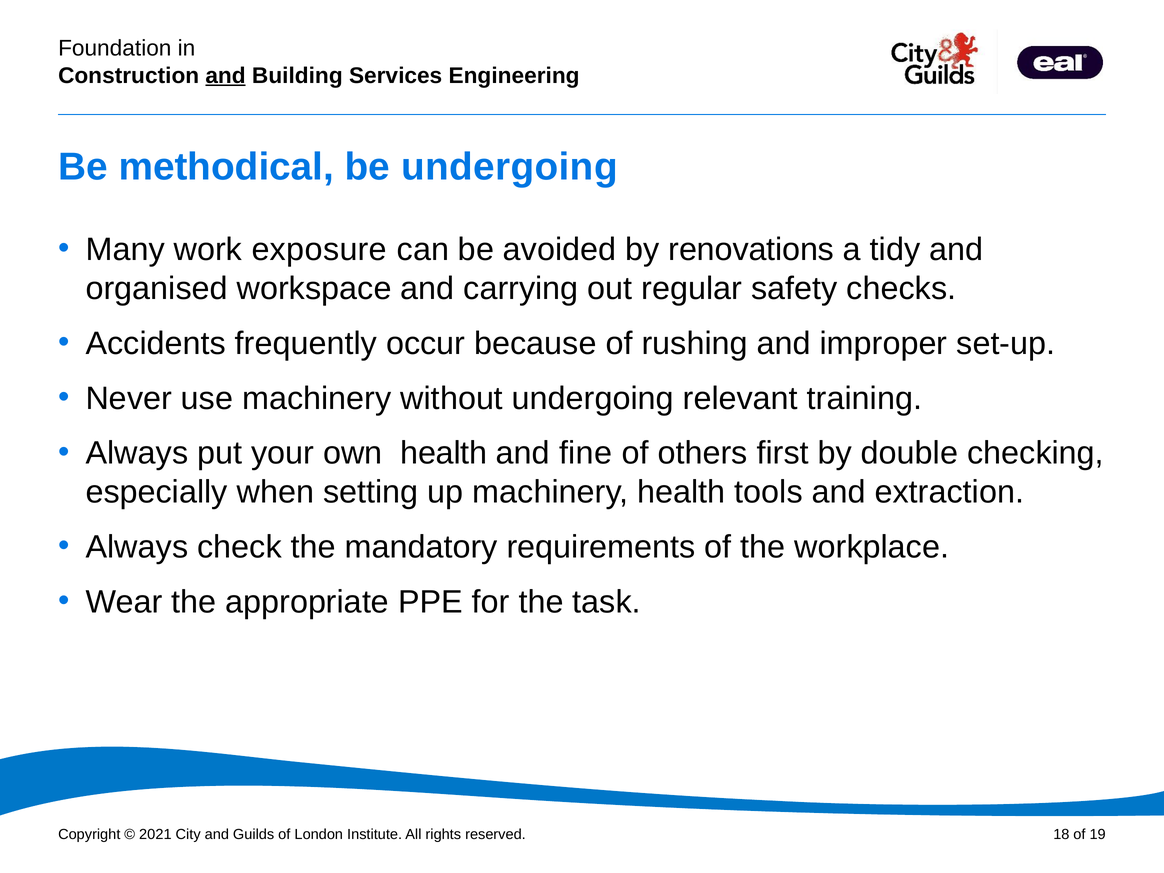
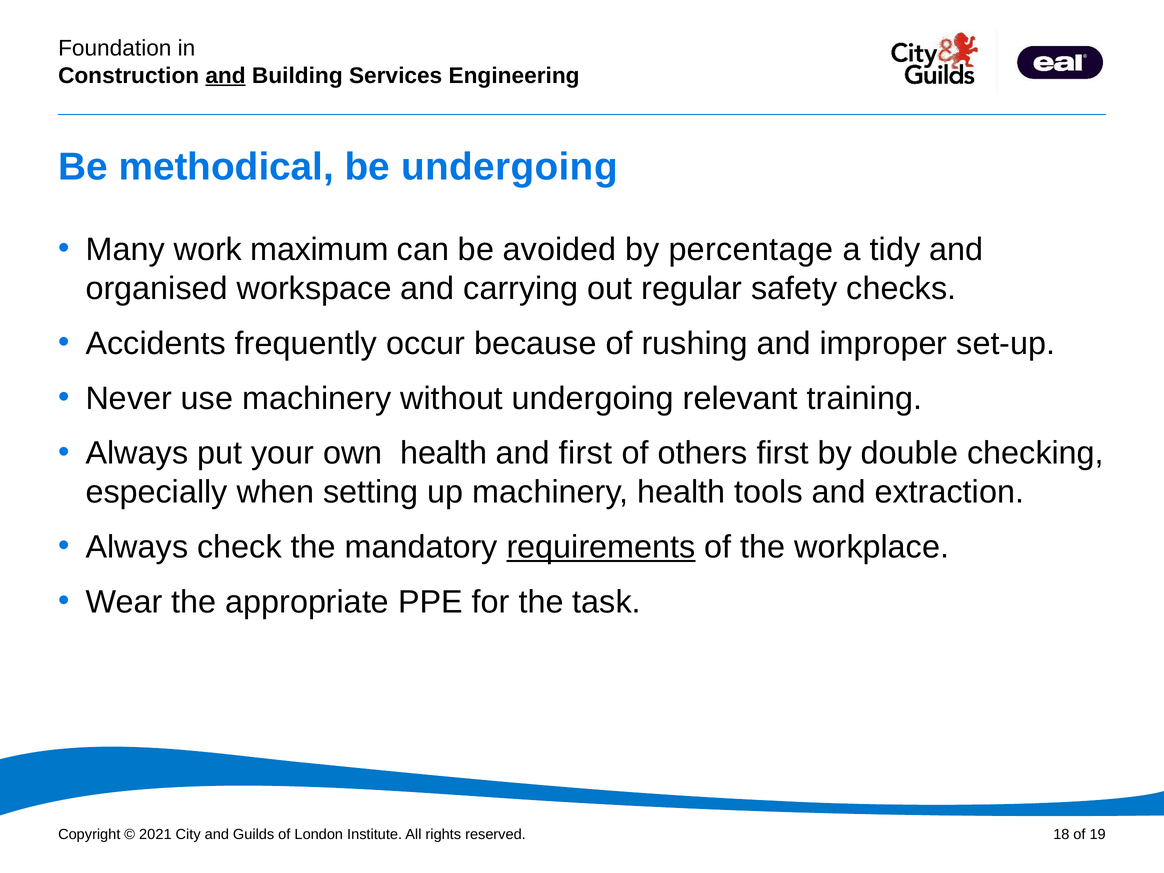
exposure: exposure -> maximum
renovations: renovations -> percentage
and fine: fine -> first
requirements underline: none -> present
